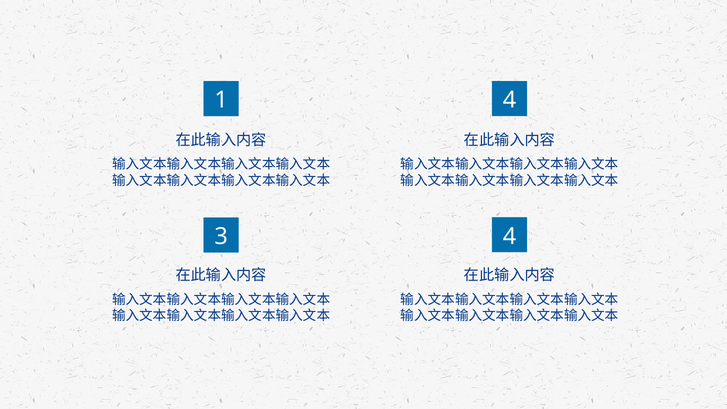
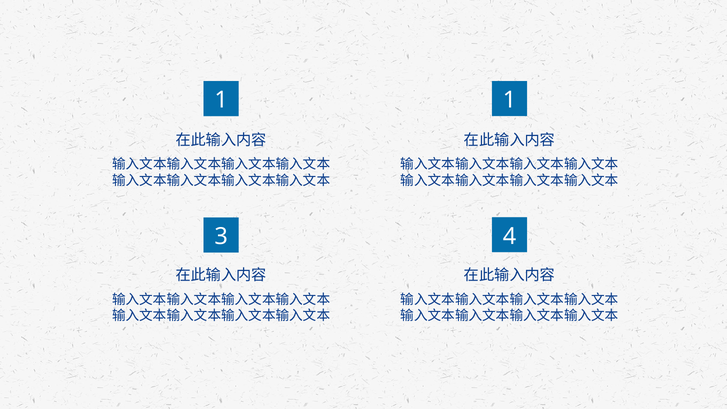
1 4: 4 -> 1
